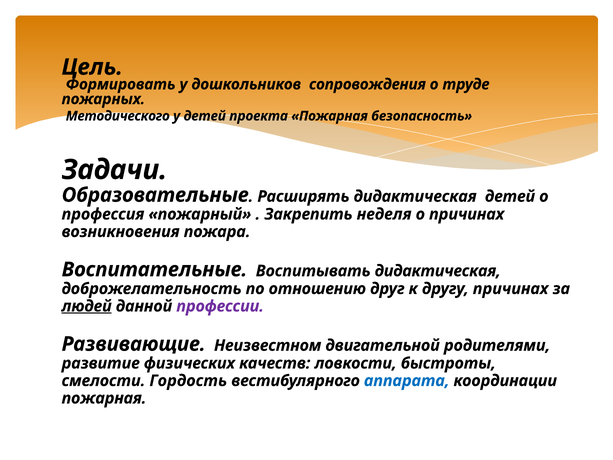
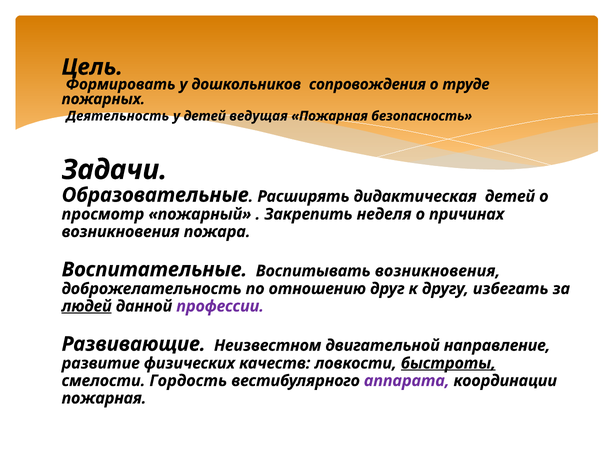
Методического: Методического -> Деятельность
проекта: проекта -> ведущая
профессия: профессия -> просмотр
Воспитывать дидактическая: дидактическая -> возникновения
другу причинах: причинах -> избегать
родителями: родителями -> направление
быстроты underline: none -> present
аппарата colour: blue -> purple
